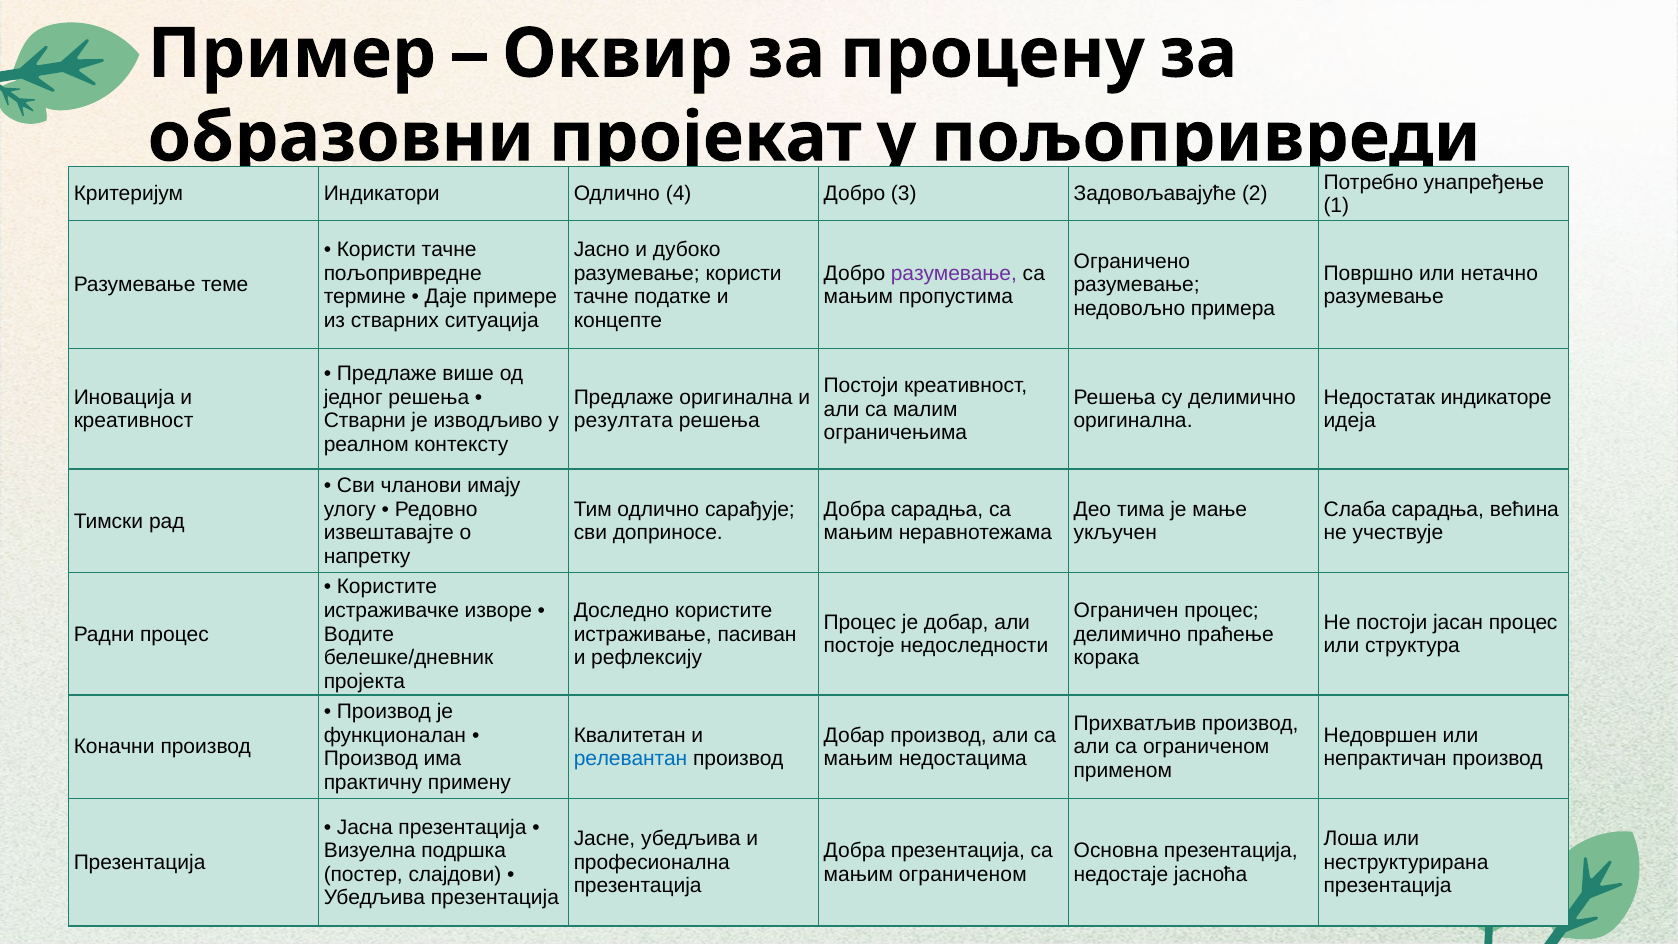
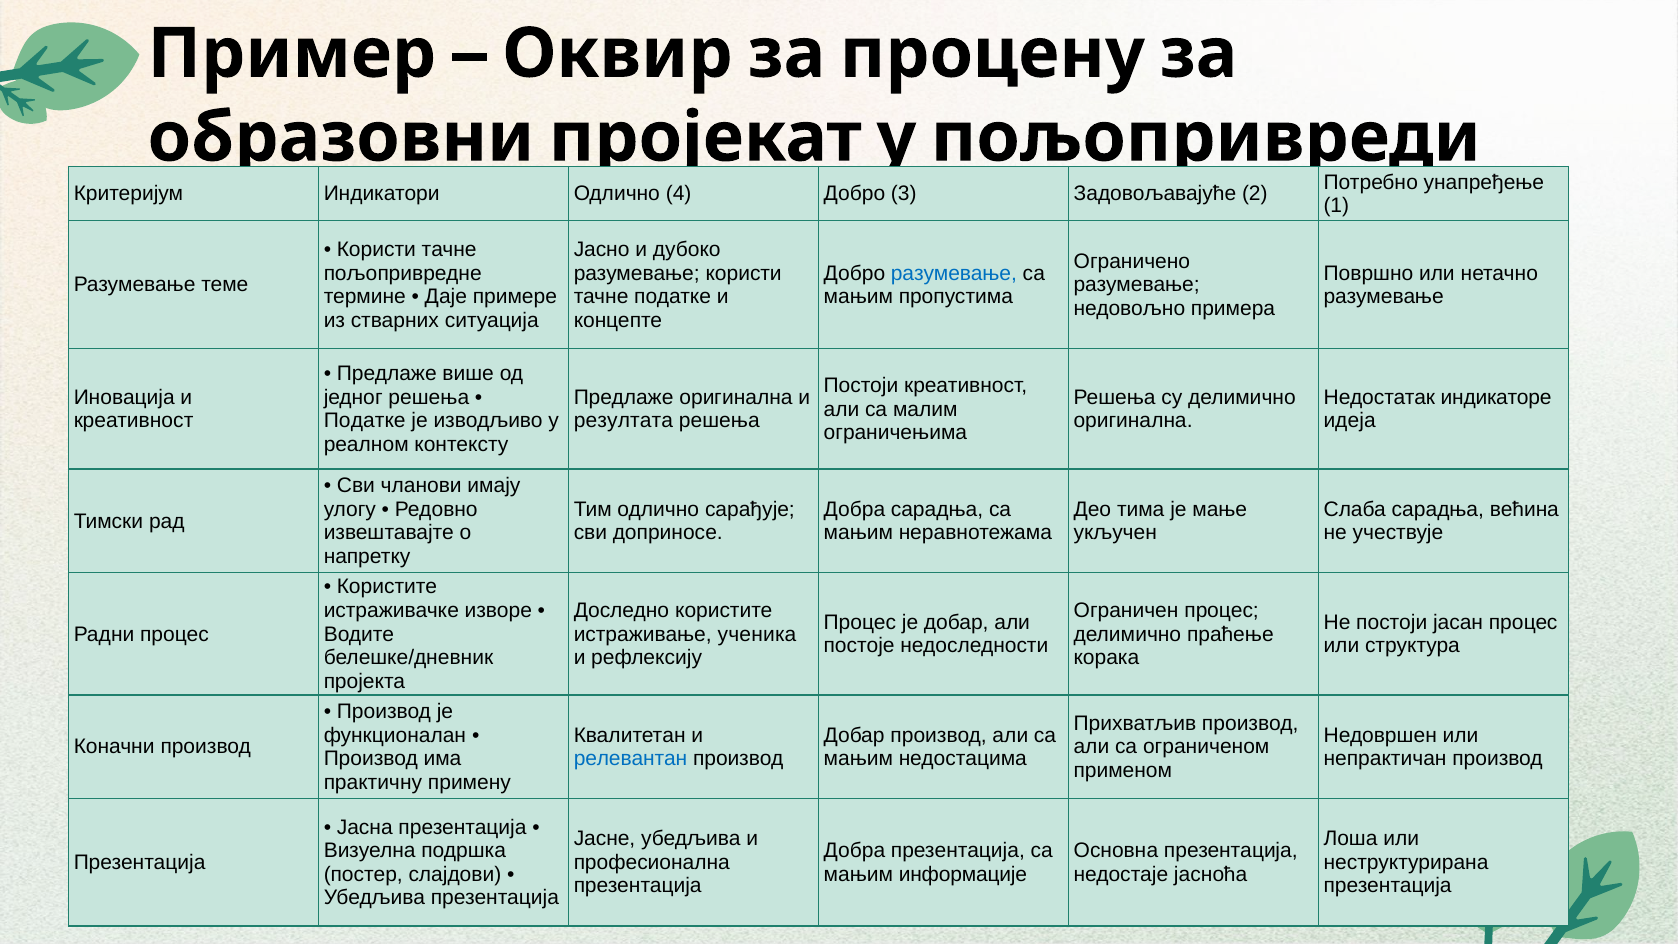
разумевање at (954, 273) colour: purple -> blue
Стварни at (365, 421): Стварни -> Податке
пасиван: пасиван -> ученика
мањим ограниченом: ограниченом -> информације
